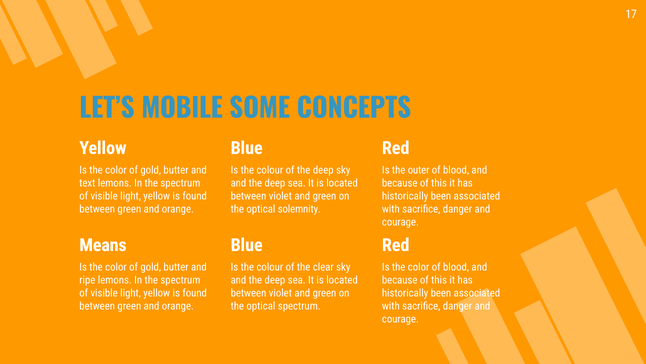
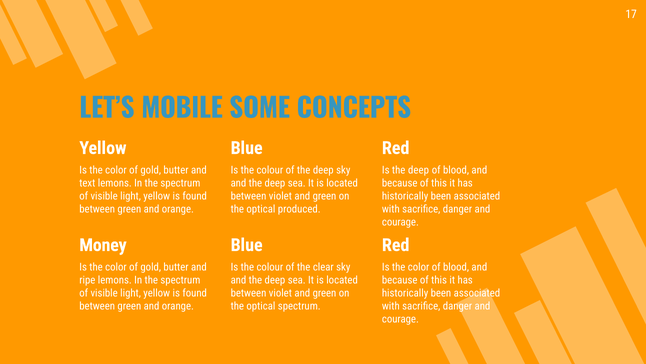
Is the outer: outer -> deep
solemnity: solemnity -> produced
Means: Means -> Money
